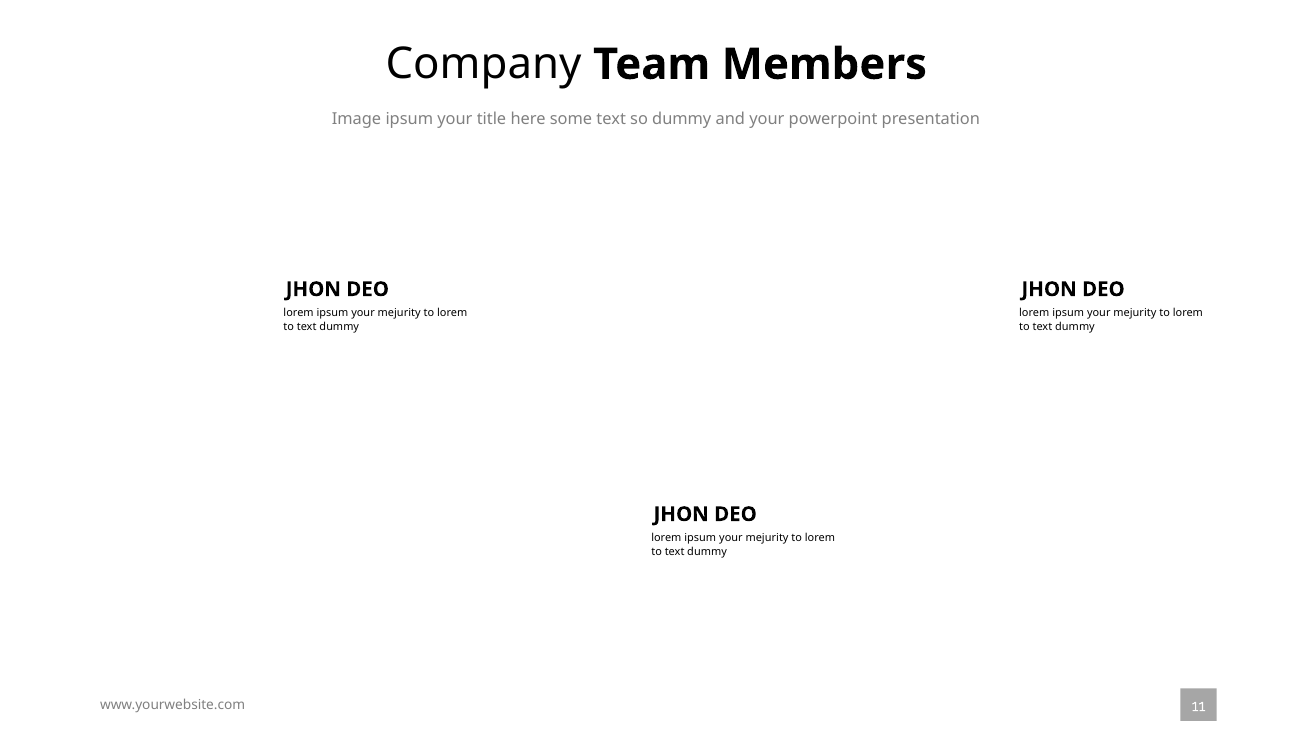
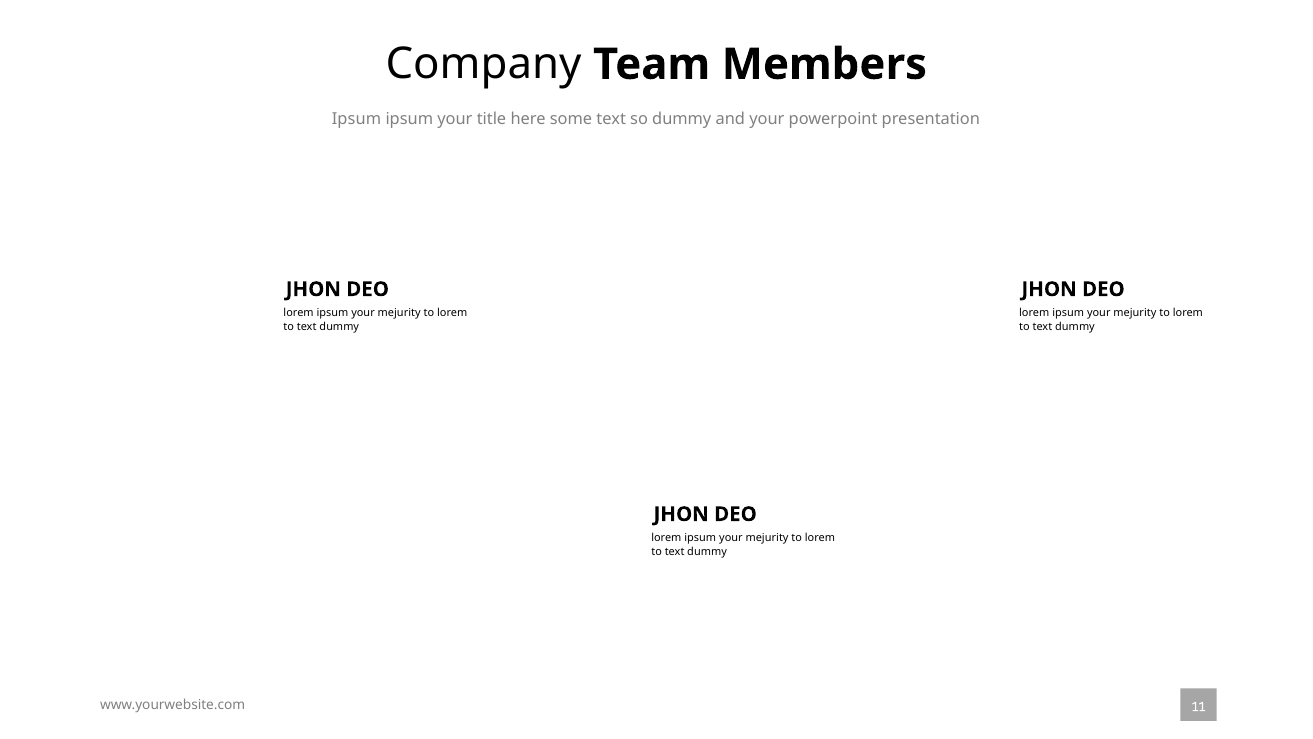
Image at (357, 119): Image -> Ipsum
